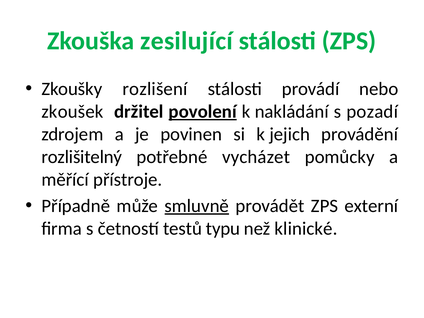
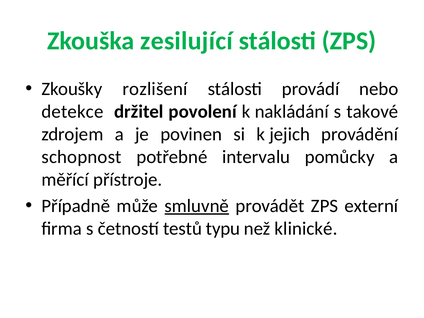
zkoušek: zkoušek -> detekce
povolení underline: present -> none
pozadí: pozadí -> takové
rozlišitelný: rozlišitelný -> schopnost
vycházet: vycházet -> intervalu
